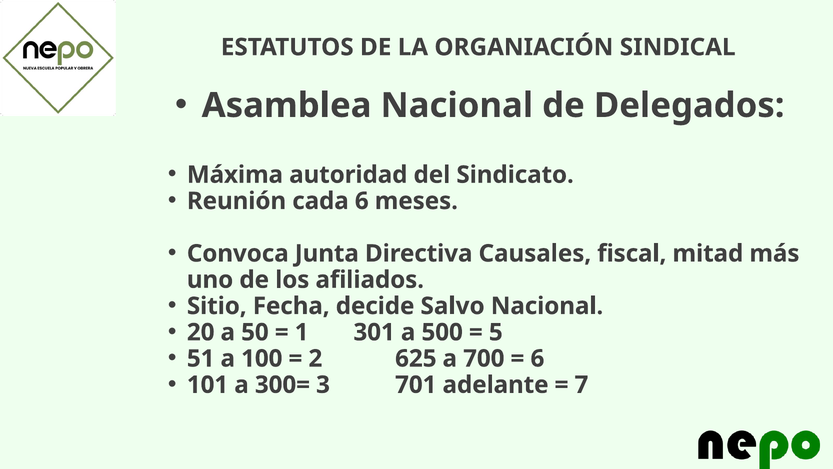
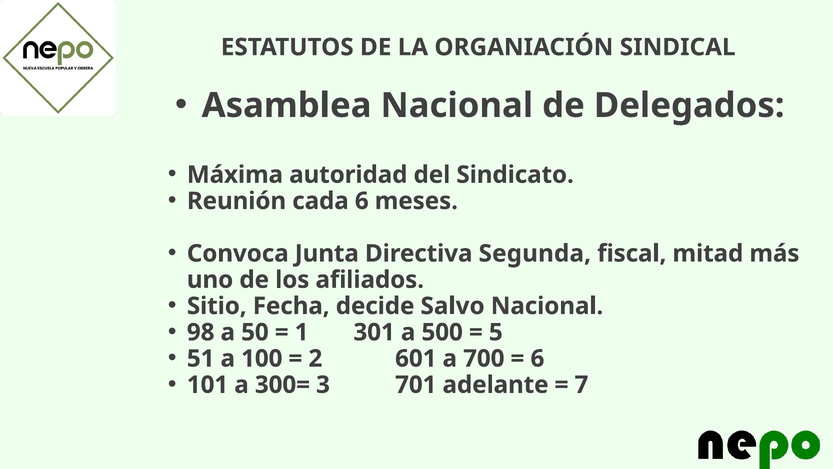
Causales: Causales -> Segunda
20: 20 -> 98
625: 625 -> 601
